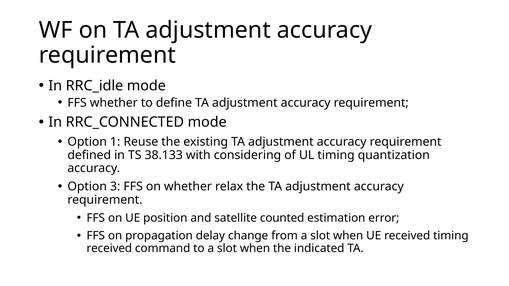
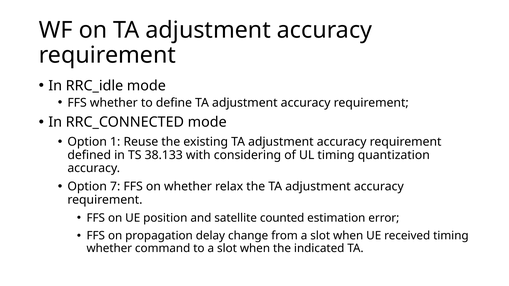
3: 3 -> 7
received at (109, 249): received -> whether
